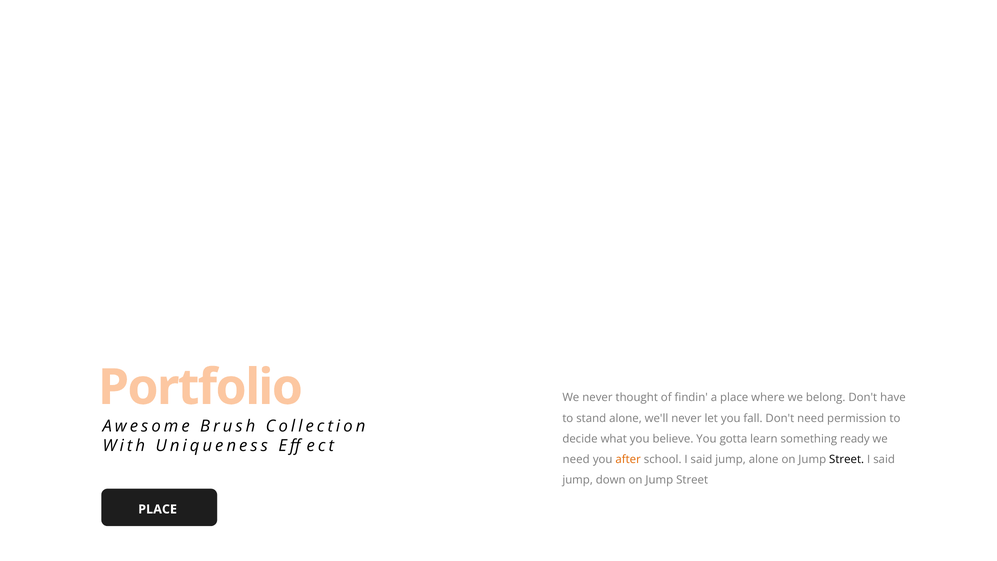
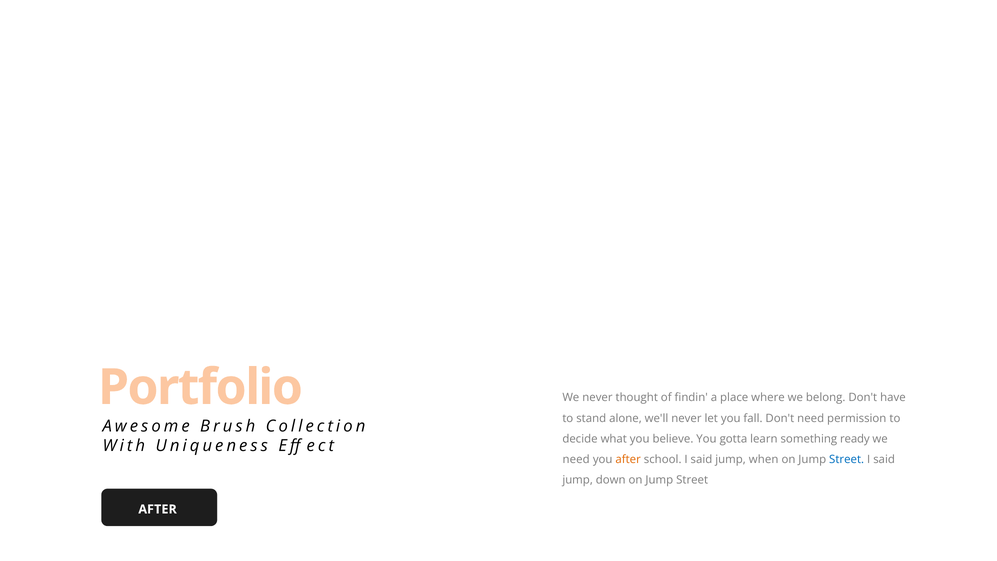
jump alone: alone -> when
Street at (847, 459) colour: black -> blue
PLACE at (158, 509): PLACE -> AFTER
